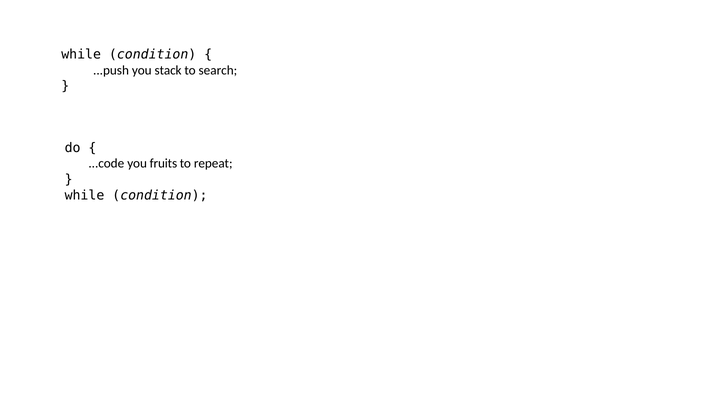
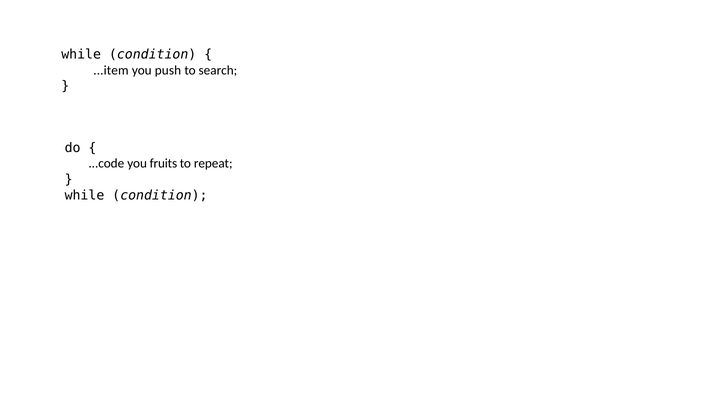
...push: ...push -> ...item
stack: stack -> push
